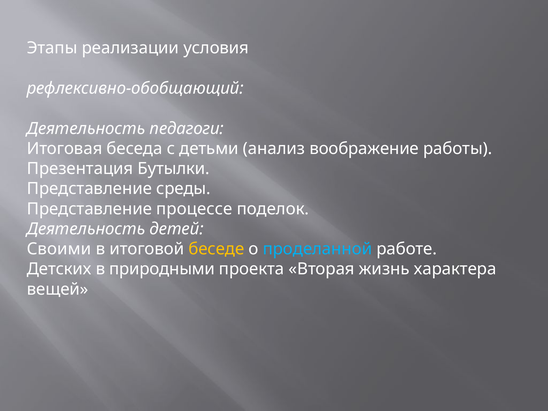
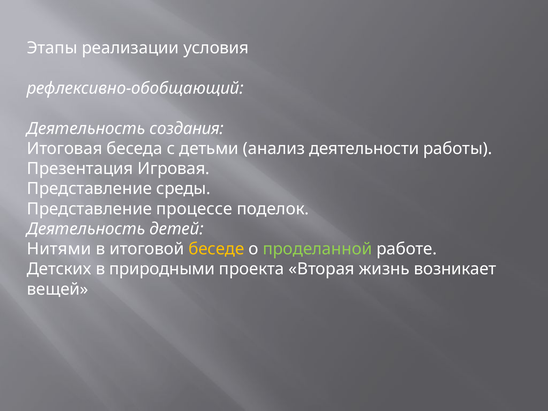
педагоги: педагоги -> создания
воображение: воображение -> деятельности
Бутылки: Бутылки -> Игровая
Своими: Своими -> Нитями
проделанной colour: light blue -> light green
характера: характера -> возникает
